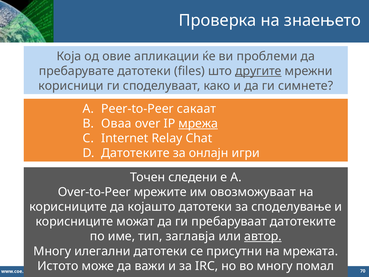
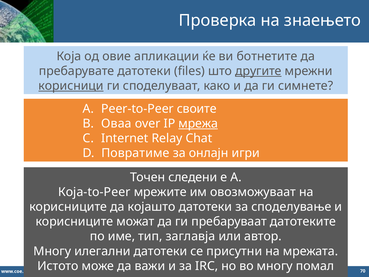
проблеми: проблеми -> ботнетите
корисници underline: none -> present
сакаат: сакаат -> своите
Датотеките at (135, 153): Датотеките -> Повратиме
Over-to-Peer: Over-to-Peer -> Која-to-Peer
автор underline: present -> none
